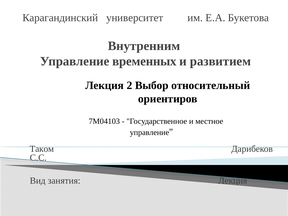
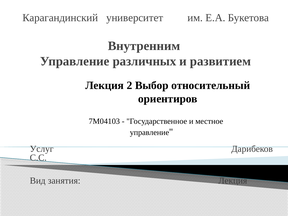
временных: временных -> различных
Таком: Таком -> Услуг
